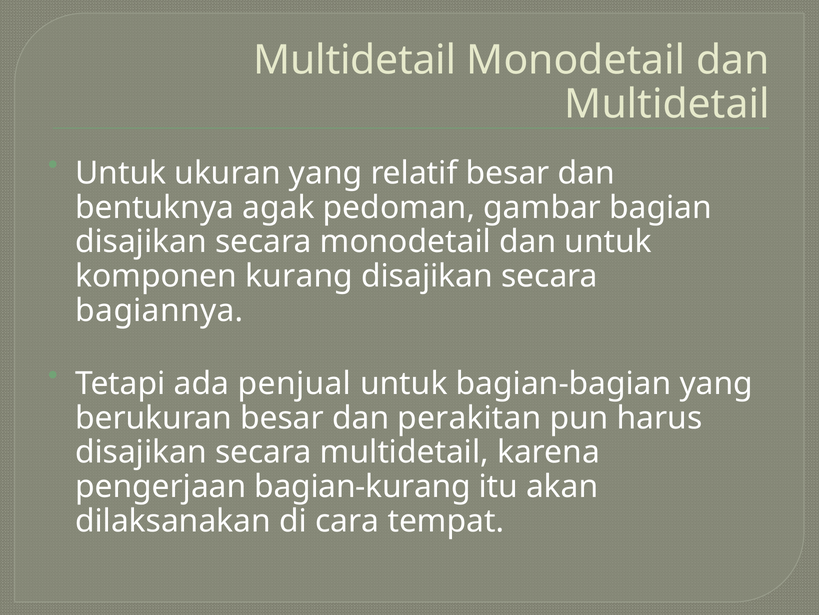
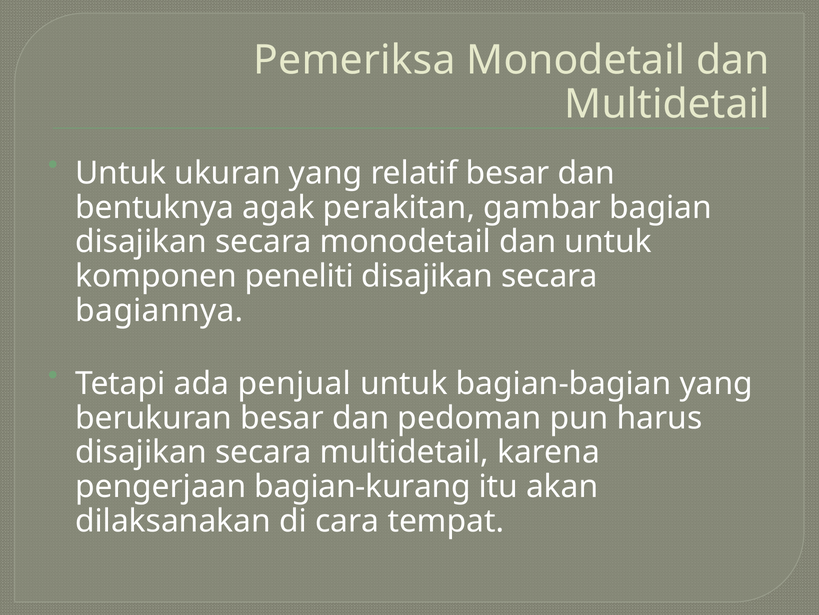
Multidetail at (355, 60): Multidetail -> Pemeriksa
pedoman: pedoman -> perakitan
kurang: kurang -> peneliti
perakitan: perakitan -> pedoman
